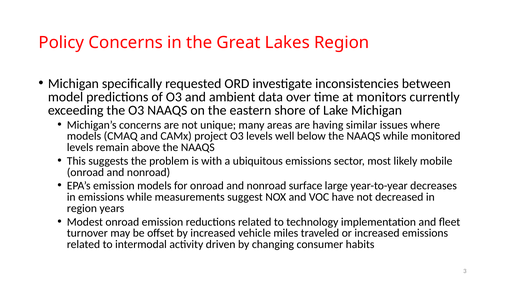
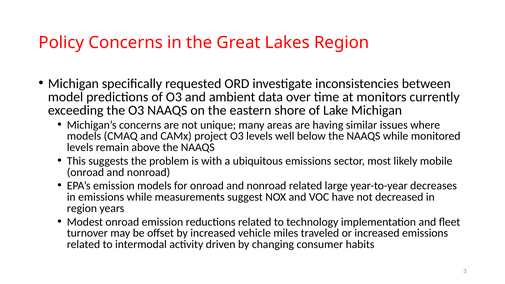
nonroad surface: surface -> related
